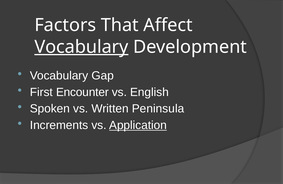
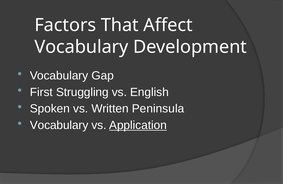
Vocabulary at (81, 47) underline: present -> none
Encounter: Encounter -> Struggling
Increments at (59, 125): Increments -> Vocabulary
